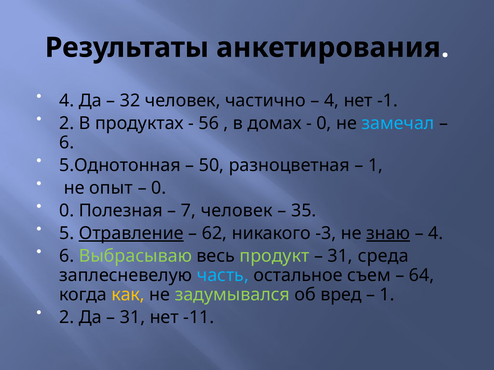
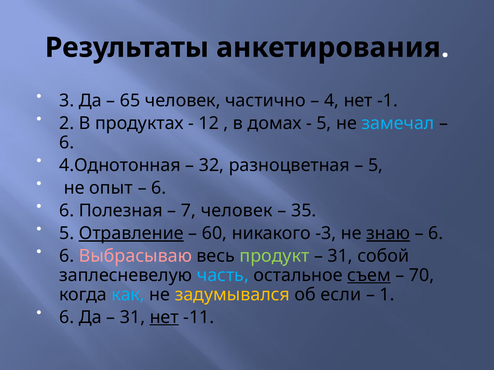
4 at (67, 101): 4 -> 3
32: 32 -> 65
56: 56 -> 12
0 at (324, 124): 0 -> 5
5.Однотонная: 5.Однотонная -> 4.Однотонная
50: 50 -> 32
1 at (376, 166): 1 -> 5
0 at (159, 188): 0 -> 6
0 at (67, 211): 0 -> 6
62: 62 -> 60
4 at (436, 234): 4 -> 6
Выбрасываю colour: light green -> pink
среда: среда -> собой
съем underline: none -> present
64: 64 -> 70
как colour: yellow -> light blue
задумывался colour: light green -> yellow
вред: вред -> если
2 at (67, 318): 2 -> 6
нет at (164, 318) underline: none -> present
